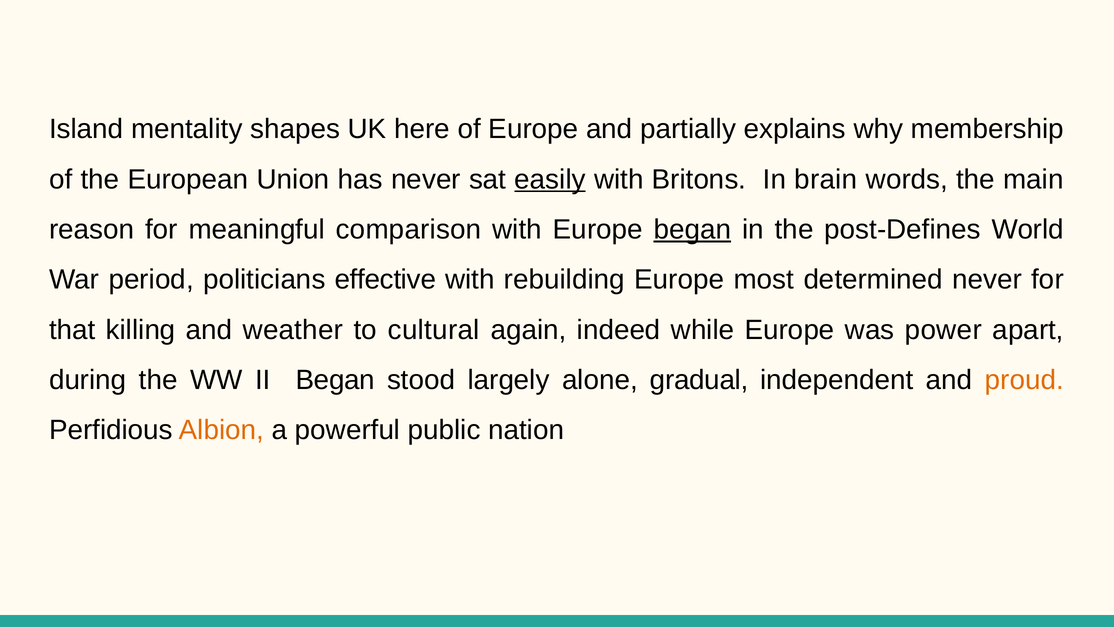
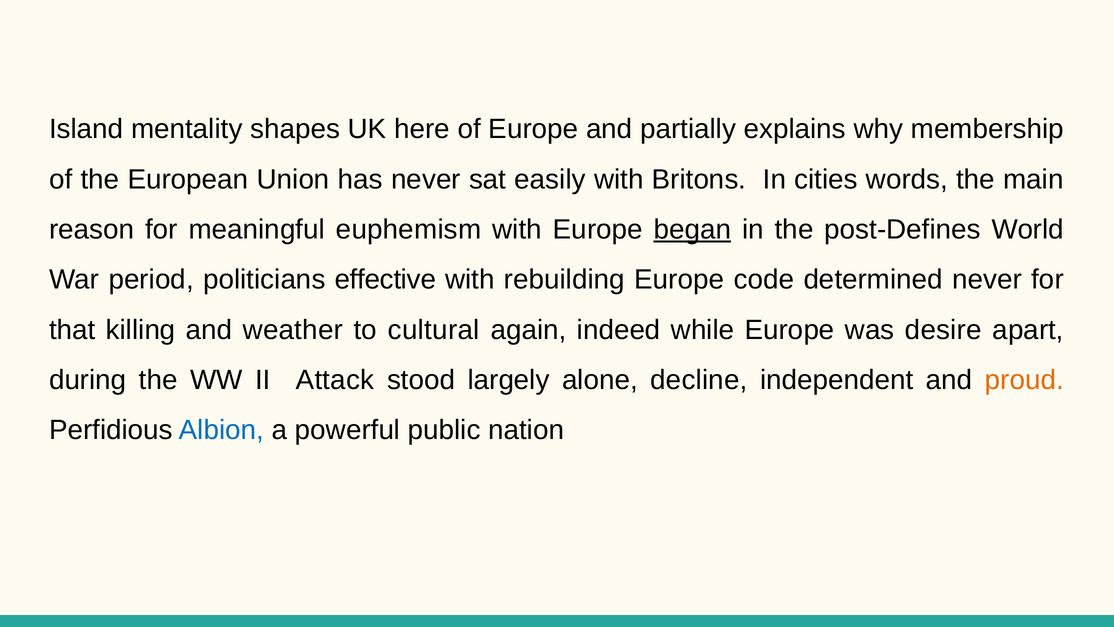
easily underline: present -> none
brain: brain -> cities
comparison: comparison -> euphemism
most: most -> code
power: power -> desire
II Began: Began -> Attack
gradual: gradual -> decline
Albion colour: orange -> blue
